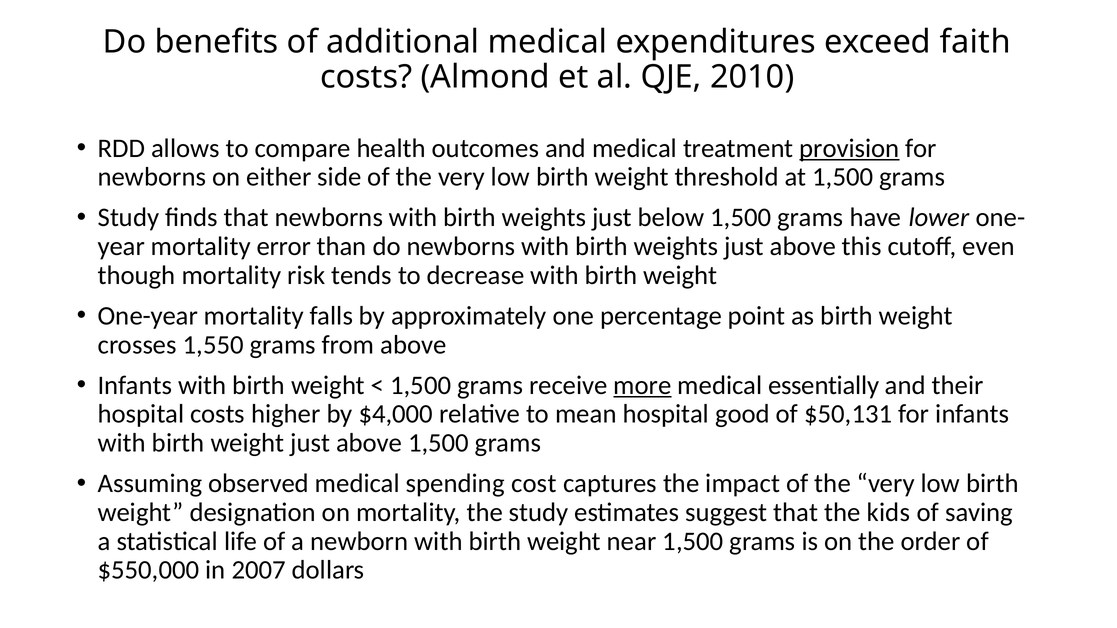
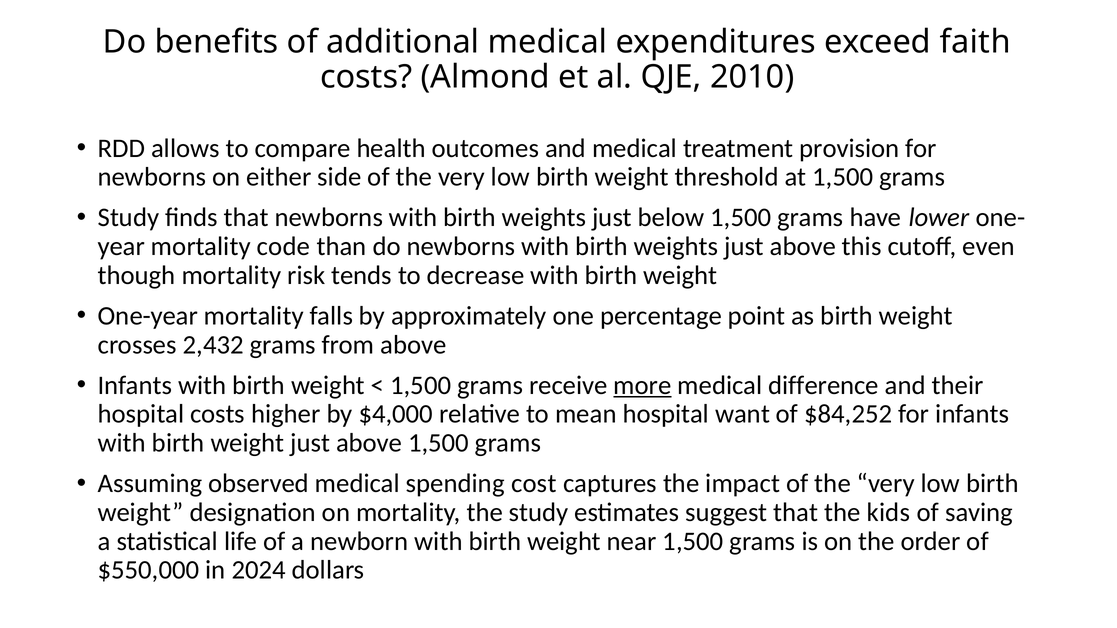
provision underline: present -> none
error: error -> code
1,550: 1,550 -> 2,432
essentially: essentially -> difference
good: good -> want
$50,131: $50,131 -> $84,252
2007: 2007 -> 2024
